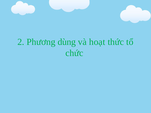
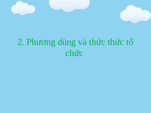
và hoạt: hoạt -> thức
